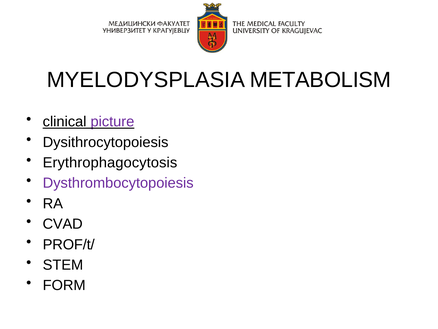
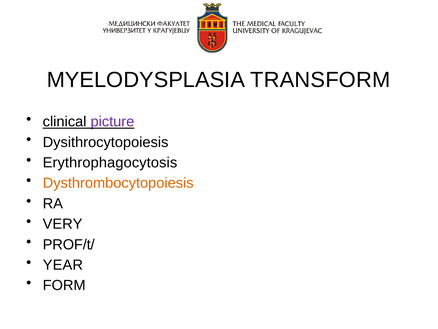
METABOLISM: METABOLISM -> TRANSFORM
Dysthrombocytopoiesis colour: purple -> orange
CVAD: CVAD -> VERY
STEM: STEM -> YEAR
